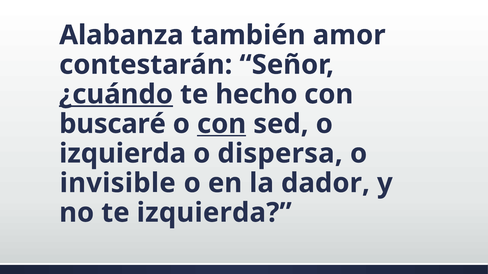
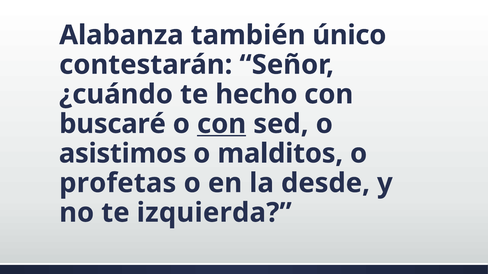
amor: amor -> único
¿cuándo underline: present -> none
izquierda at (123, 154): izquierda -> asistimos
dispersa: dispersa -> malditos
invisible: invisible -> profetas
dador: dador -> desde
